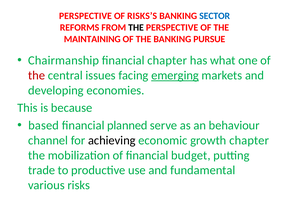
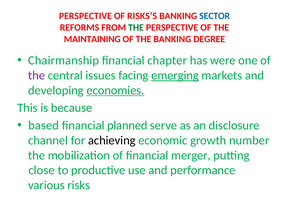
THE at (136, 27) colour: black -> green
PURSUE: PURSUE -> DEGREE
what: what -> were
the at (37, 75) colour: red -> purple
economies underline: none -> present
behaviour: behaviour -> disclosure
growth chapter: chapter -> number
budget: budget -> merger
trade: trade -> close
fundamental: fundamental -> performance
